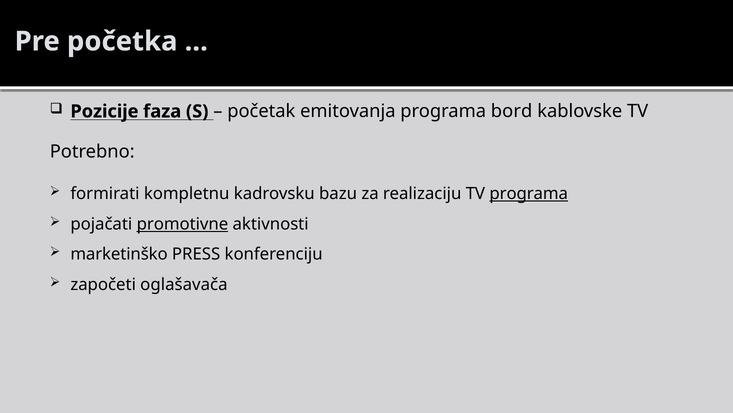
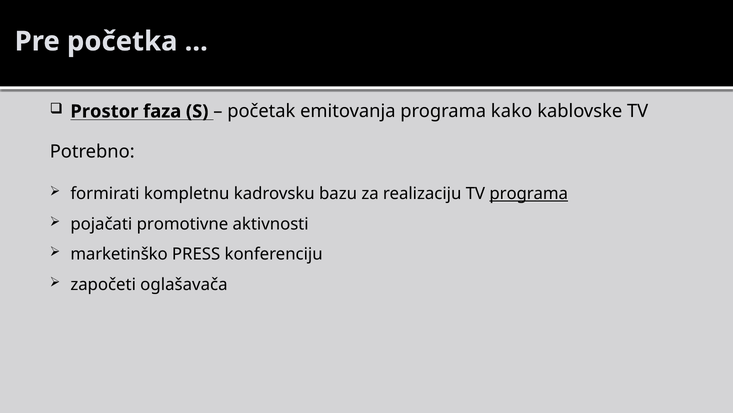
Pozicije: Pozicije -> Prostor
bord: bord -> kako
promotivne underline: present -> none
